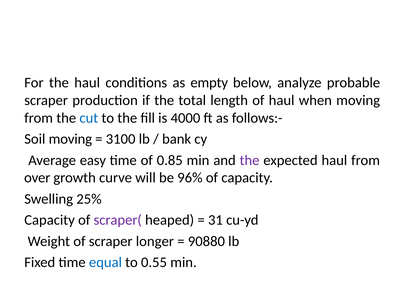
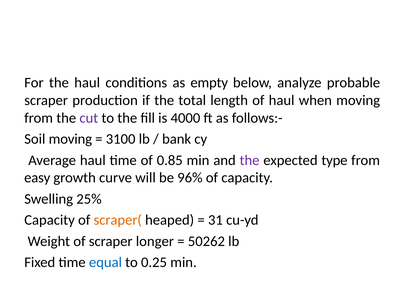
cut colour: blue -> purple
Average easy: easy -> haul
expected haul: haul -> type
over: over -> easy
scraper( colour: purple -> orange
90880: 90880 -> 50262
0.55: 0.55 -> 0.25
